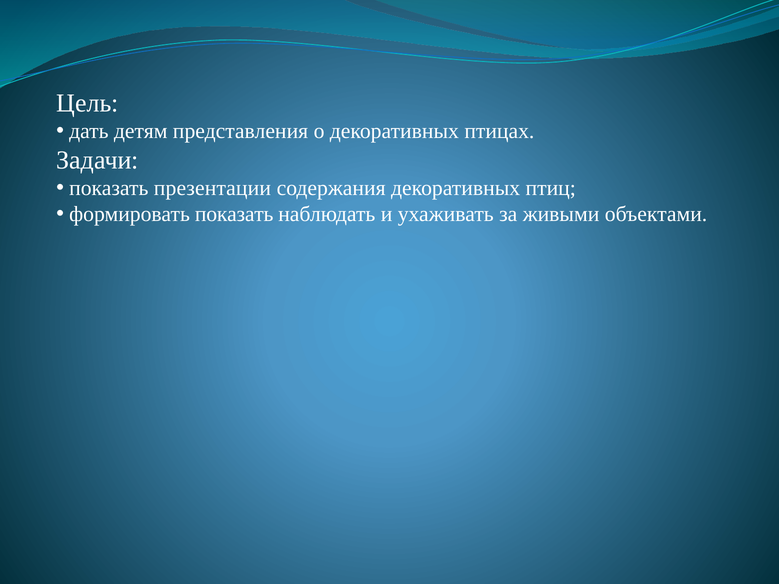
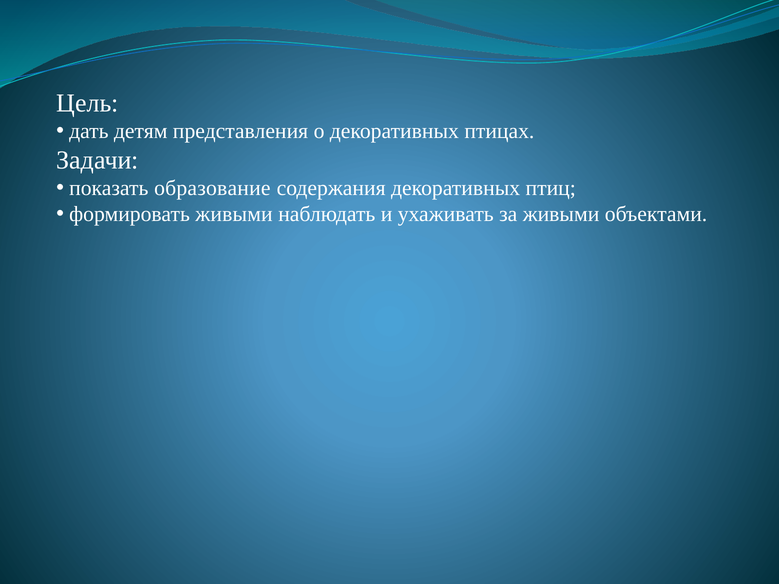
презентации: презентации -> образование
формировать показать: показать -> живыми
